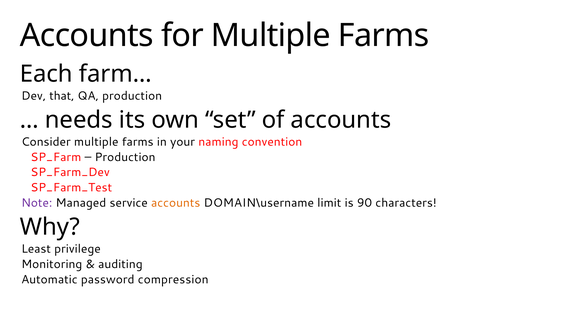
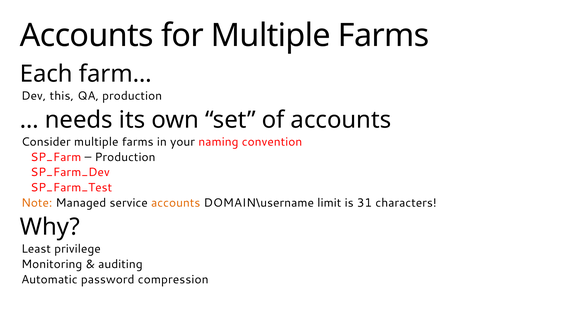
that: that -> this
Note colour: purple -> orange
90: 90 -> 31
